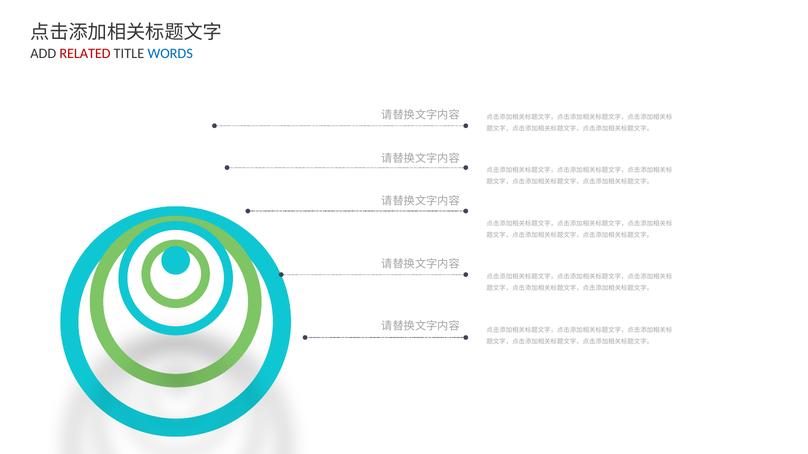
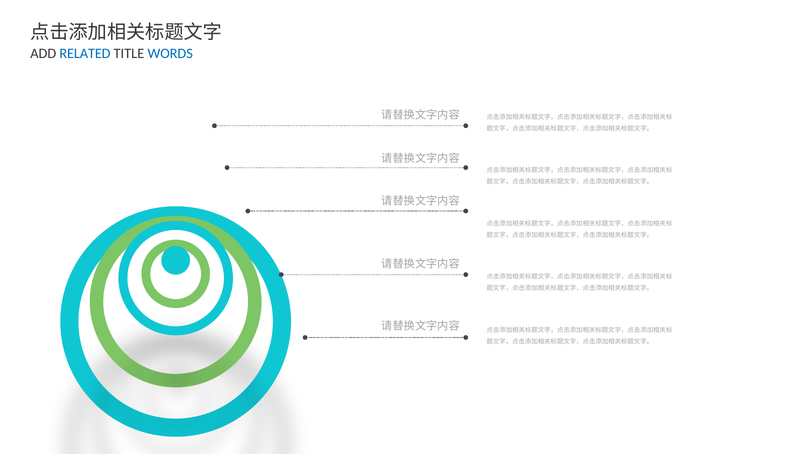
RELATED colour: red -> blue
